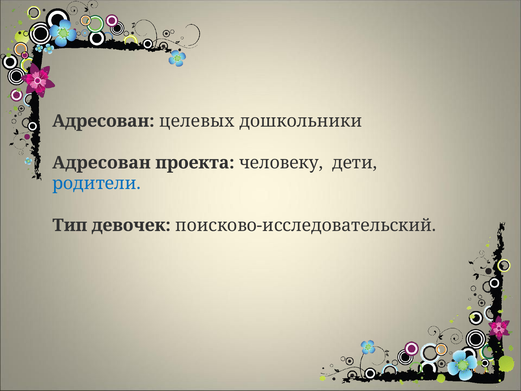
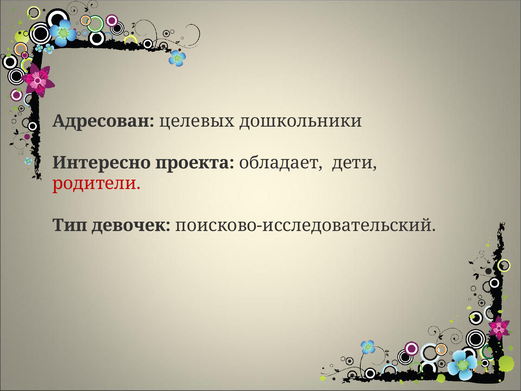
Адресован at (101, 163): Адресован -> Интересно
человеку: человеку -> обладает
родители colour: blue -> red
